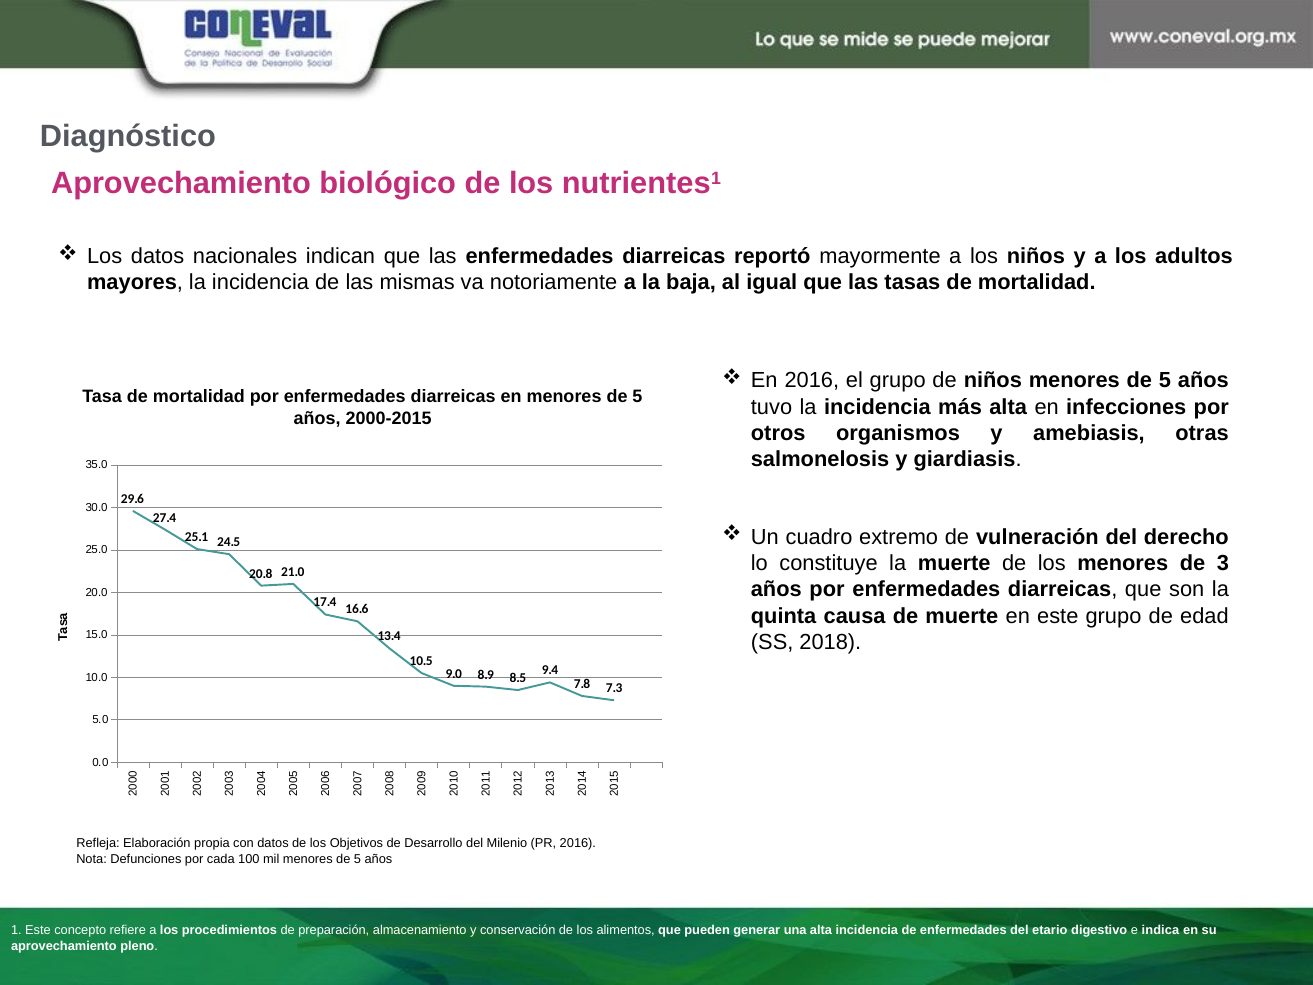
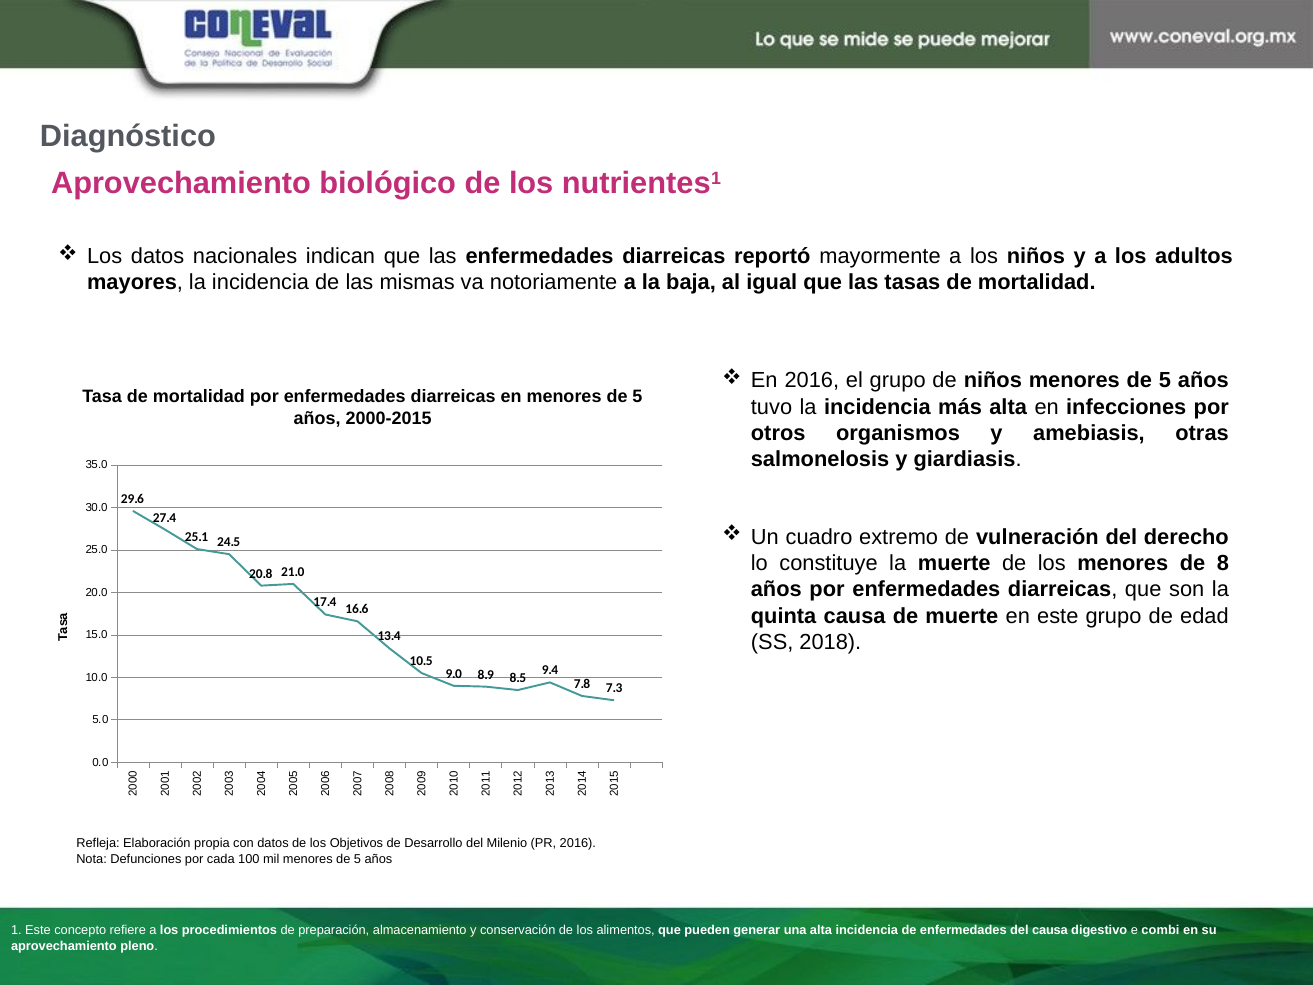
de 3: 3 -> 8
del etario: etario -> causa
indica: indica -> combi
